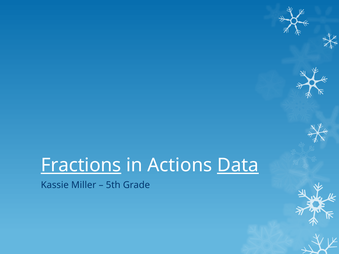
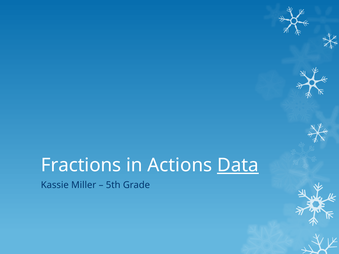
Fractions underline: present -> none
